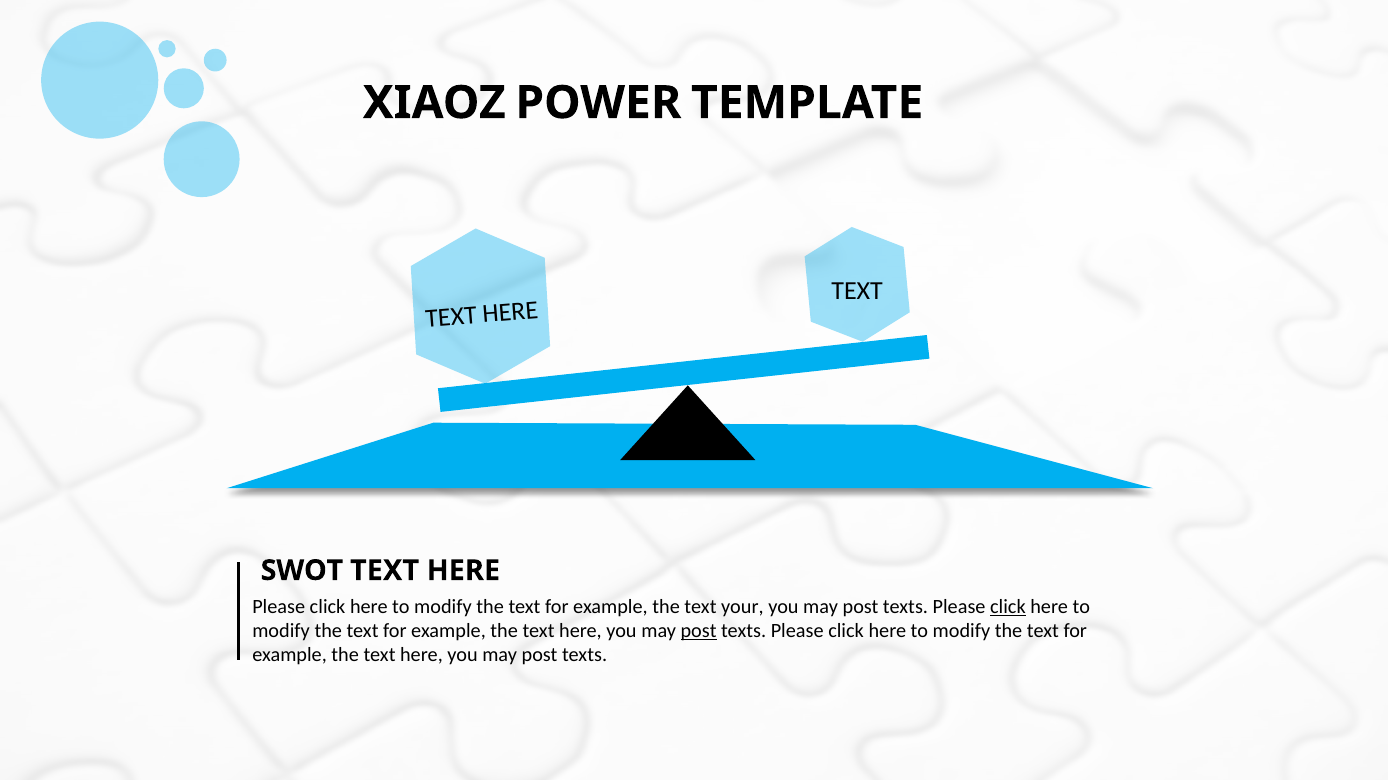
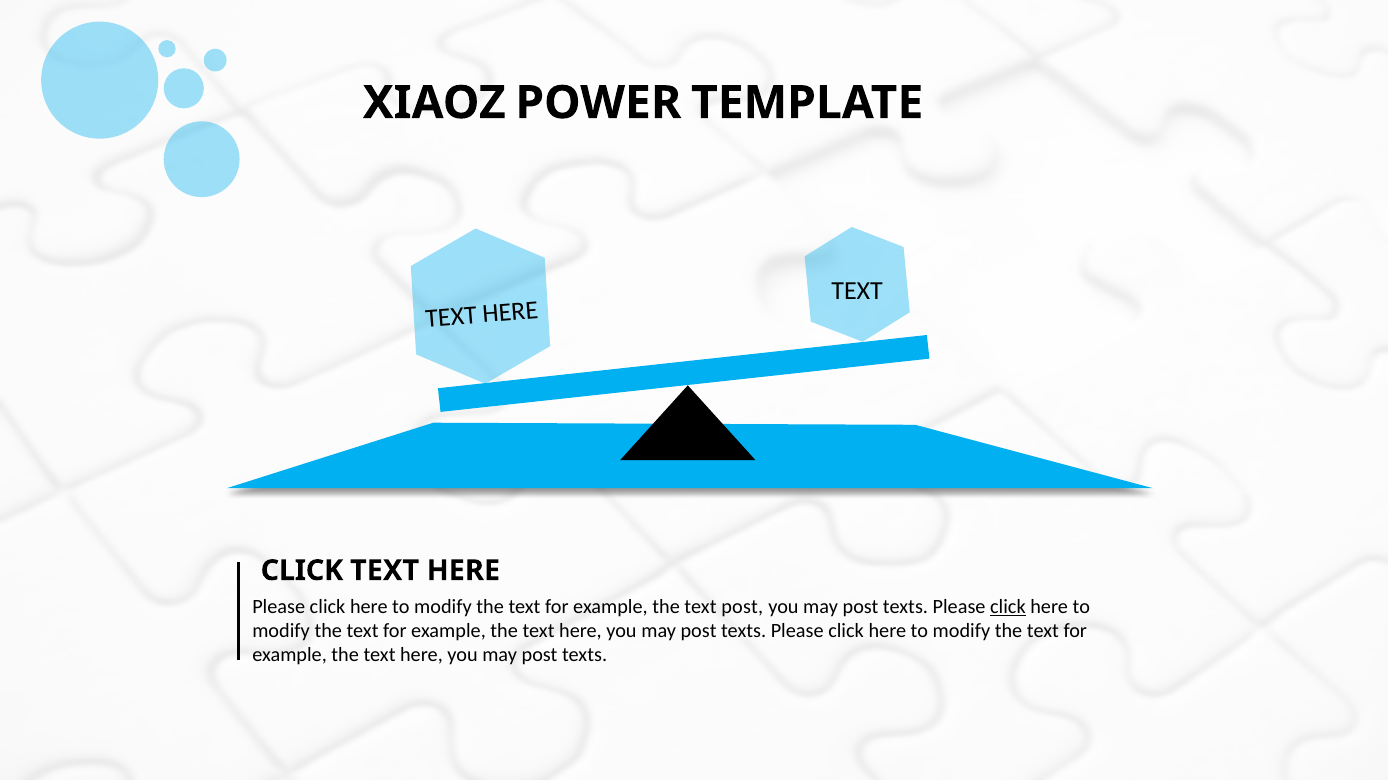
SWOT at (302, 571): SWOT -> CLICK
text your: your -> post
post at (699, 632) underline: present -> none
